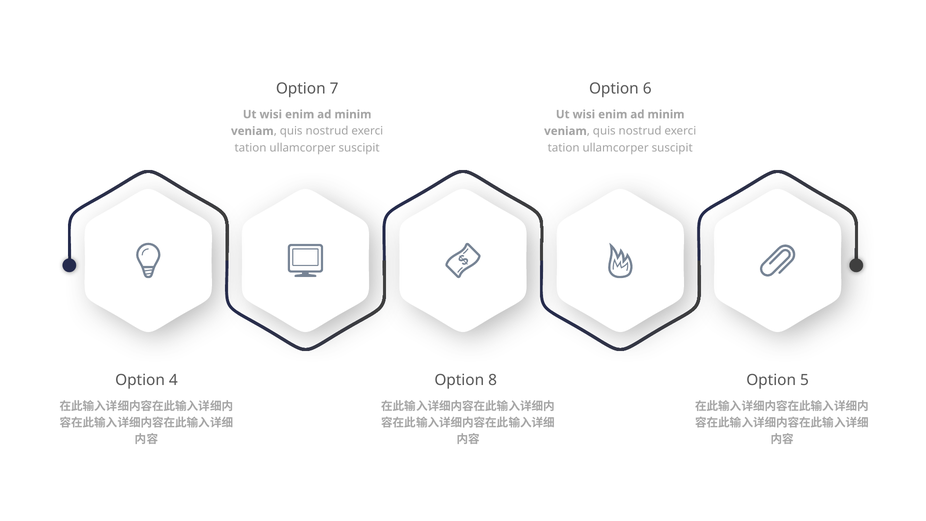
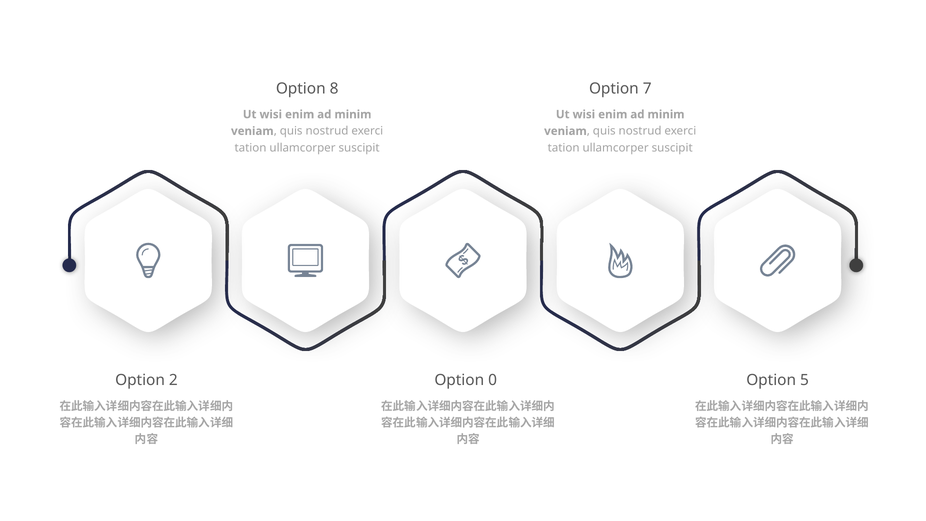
7: 7 -> 8
6: 6 -> 7
4: 4 -> 2
8: 8 -> 0
